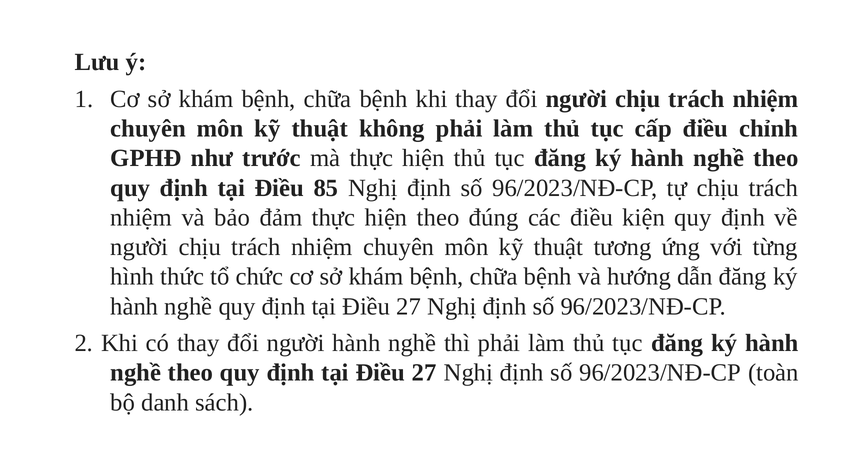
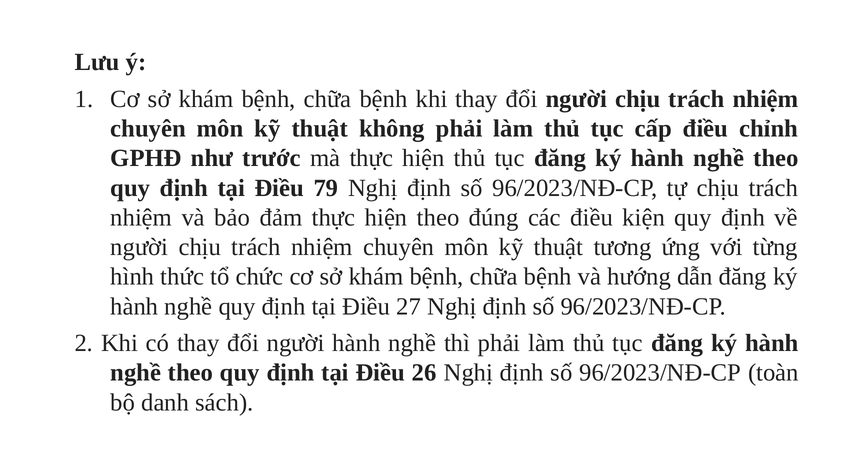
85: 85 -> 79
27 at (424, 373): 27 -> 26
